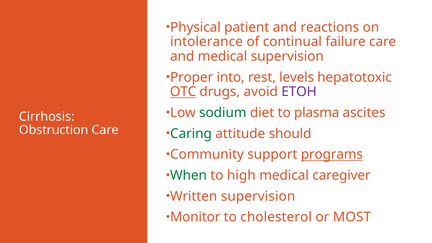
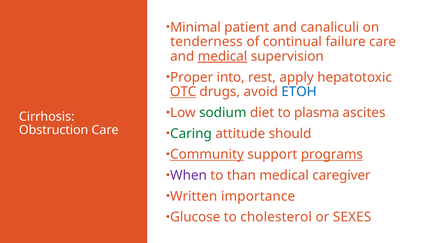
Physical: Physical -> Minimal
reactions: reactions -> canaliculi
intolerance: intolerance -> tenderness
medical at (223, 56) underline: none -> present
levels: levels -> apply
ETOH colour: purple -> blue
Community underline: none -> present
When colour: green -> purple
high: high -> than
Written supervision: supervision -> importance
Monitor: Monitor -> Glucose
MOST: MOST -> SEXES
